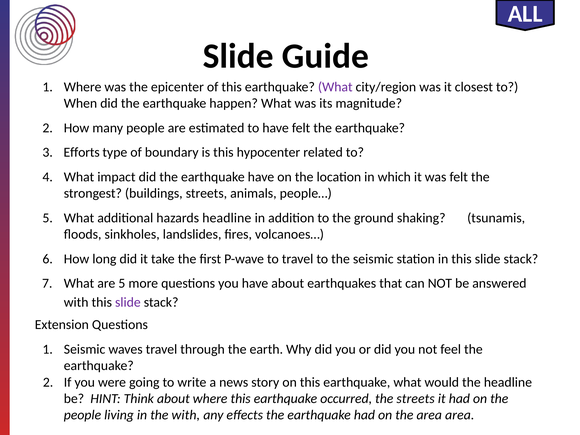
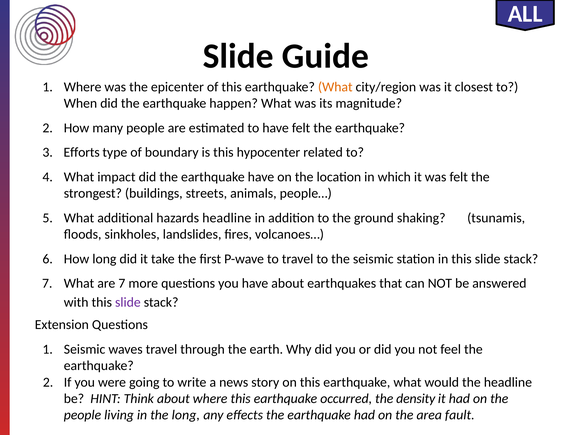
What at (335, 87) colour: purple -> orange
are 5: 5 -> 7
the streets: streets -> density
the with: with -> long
area area: area -> fault
